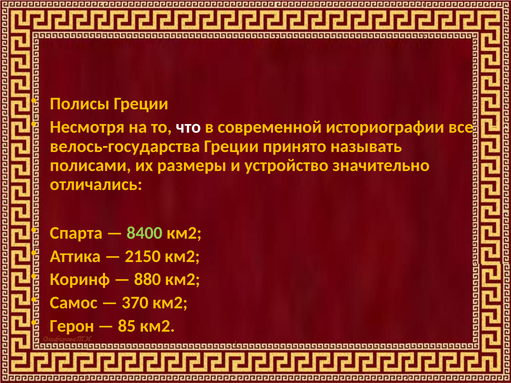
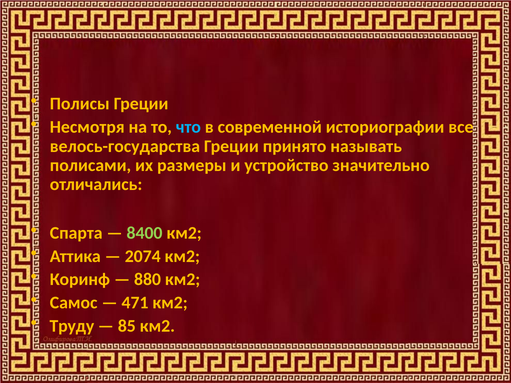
что colour: white -> light blue
2150: 2150 -> 2074
370: 370 -> 471
Герон: Герон -> Труду
